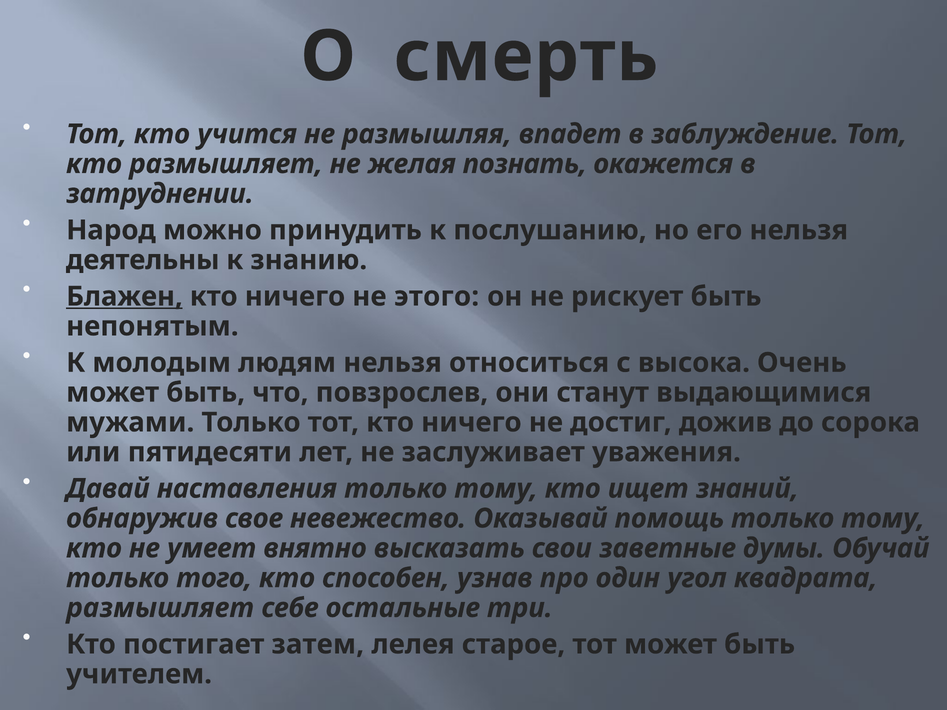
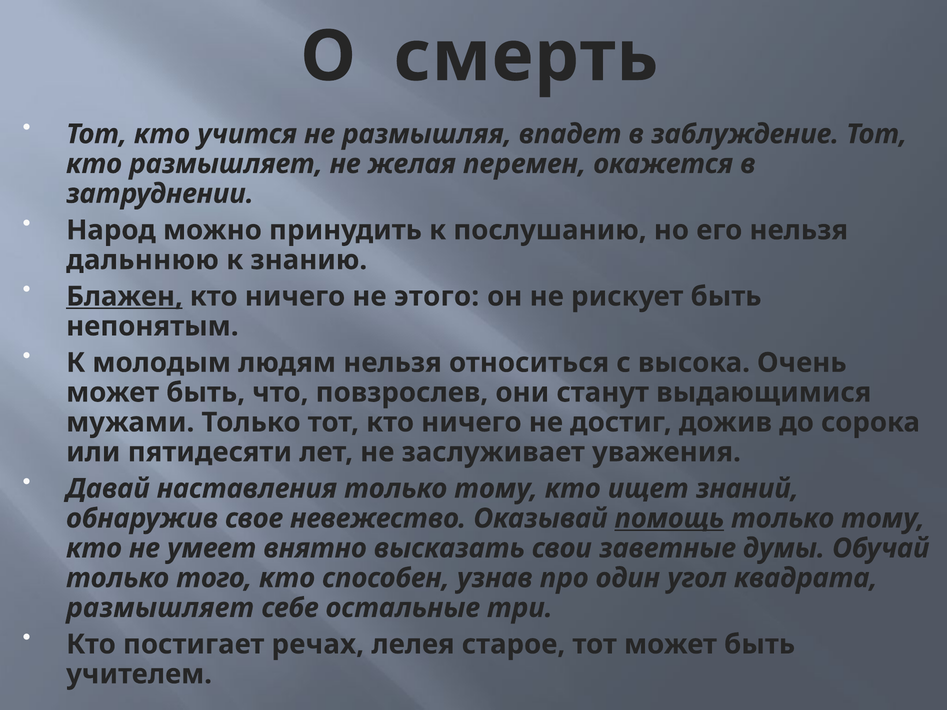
познать: познать -> перемен
деятельны: деятельны -> дальннюю
помощь underline: none -> present
затем: затем -> речах
